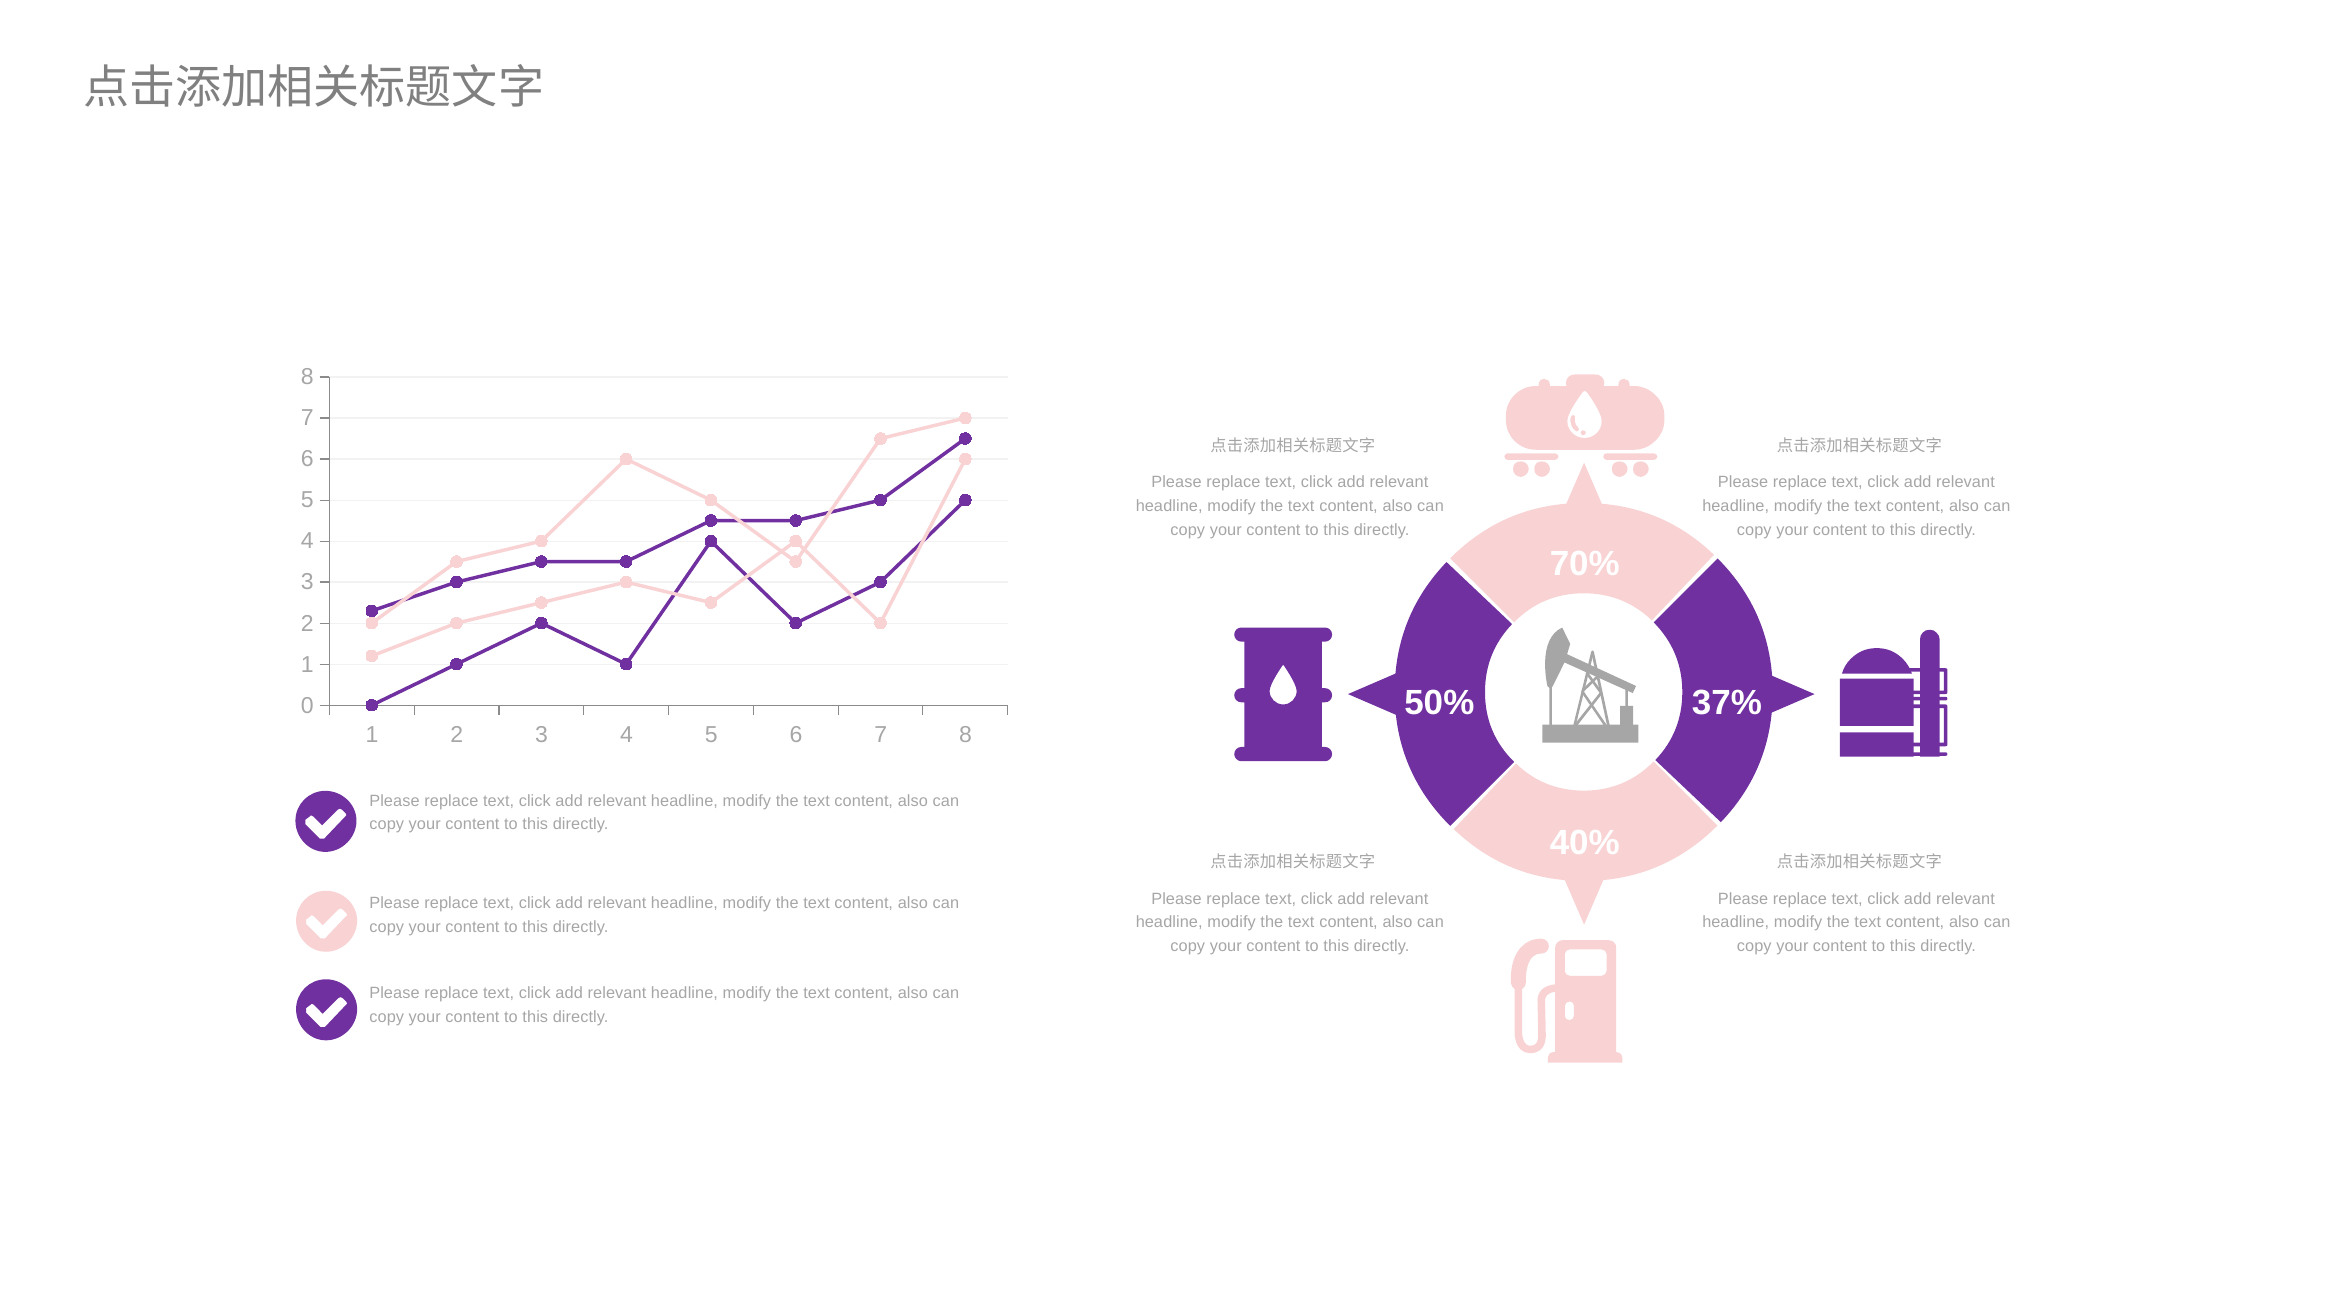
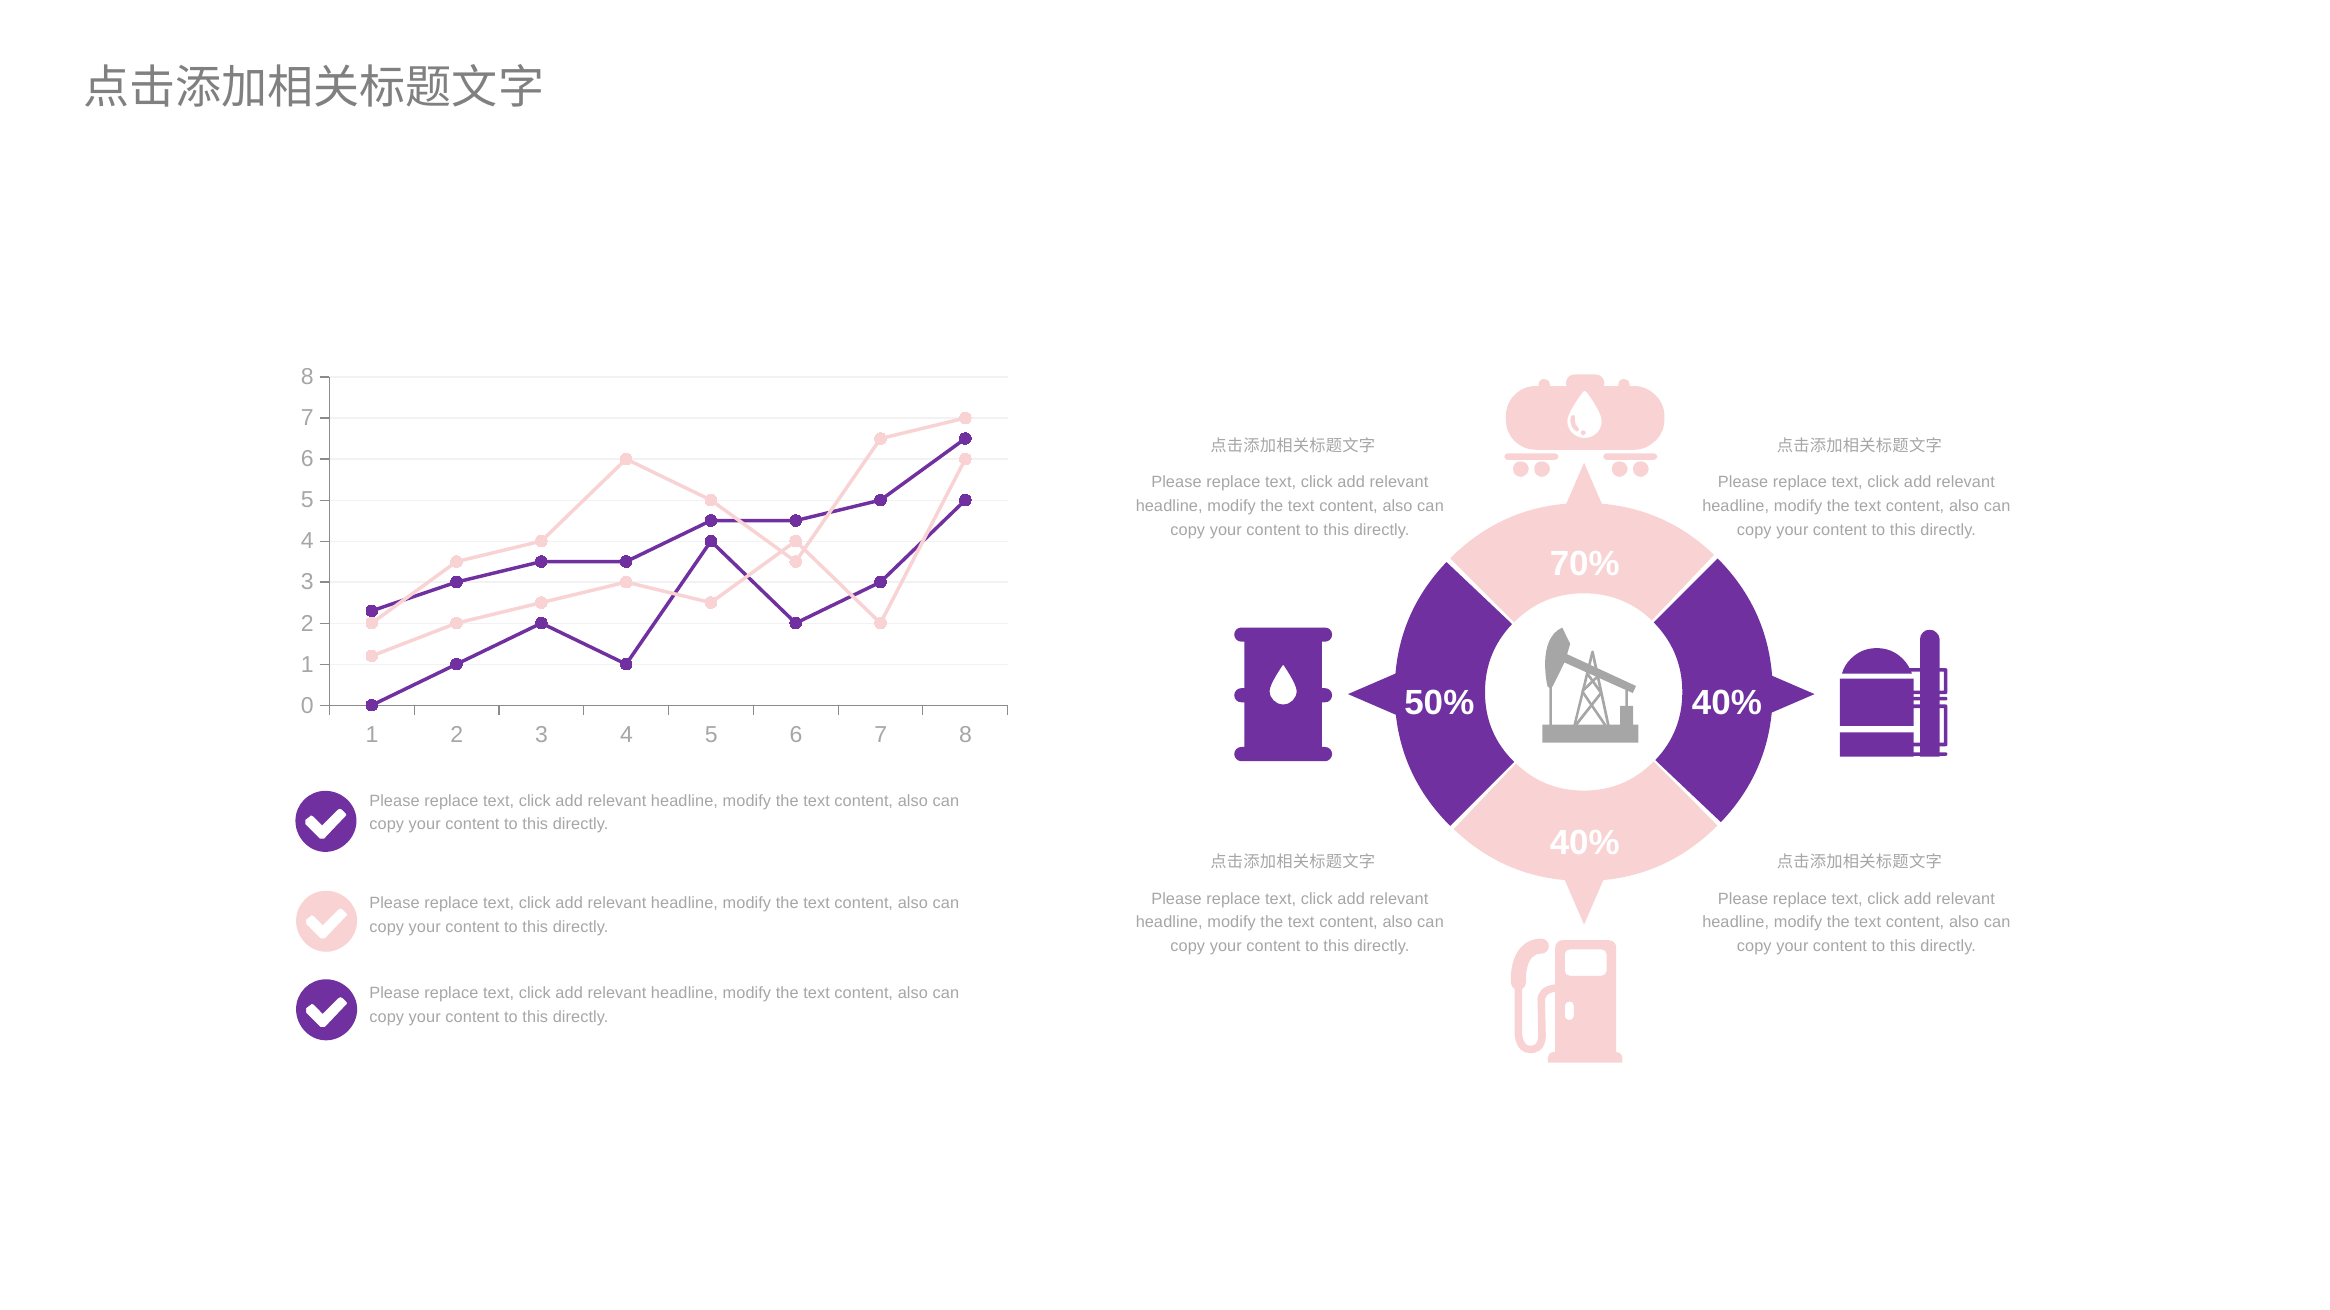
50% 37%: 37% -> 40%
